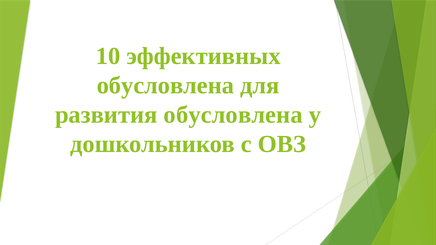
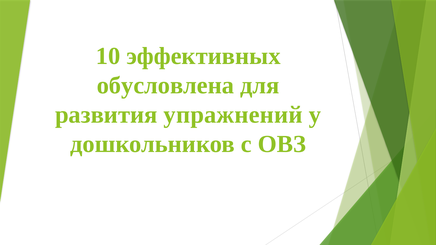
развития обусловлена: обусловлена -> упражнений
